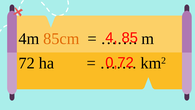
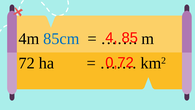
85cm colour: orange -> blue
